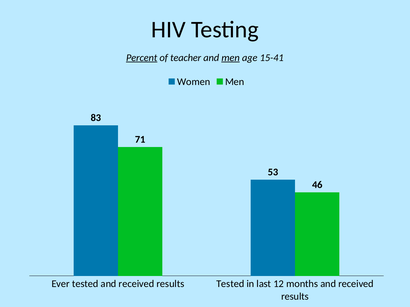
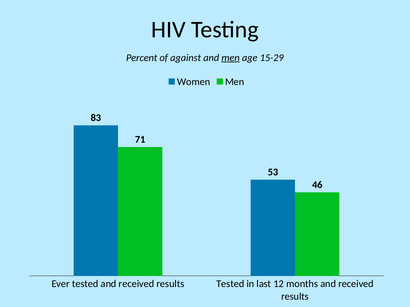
Percent underline: present -> none
teacher: teacher -> against
15-41: 15-41 -> 15-29
